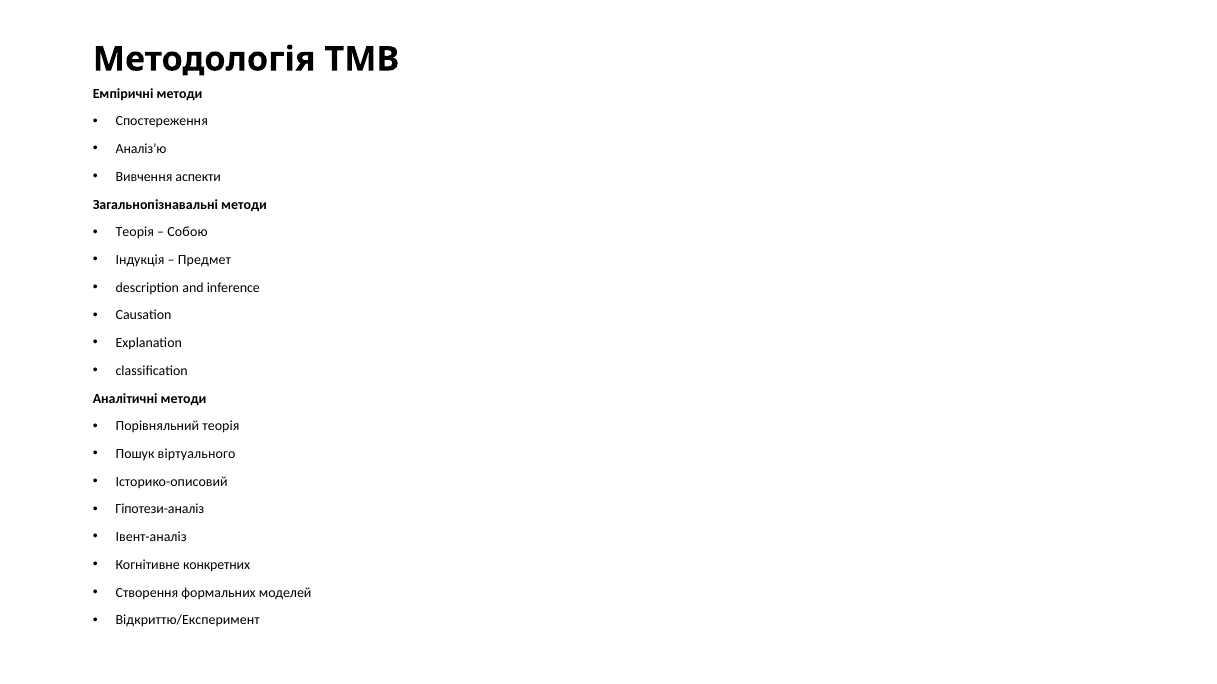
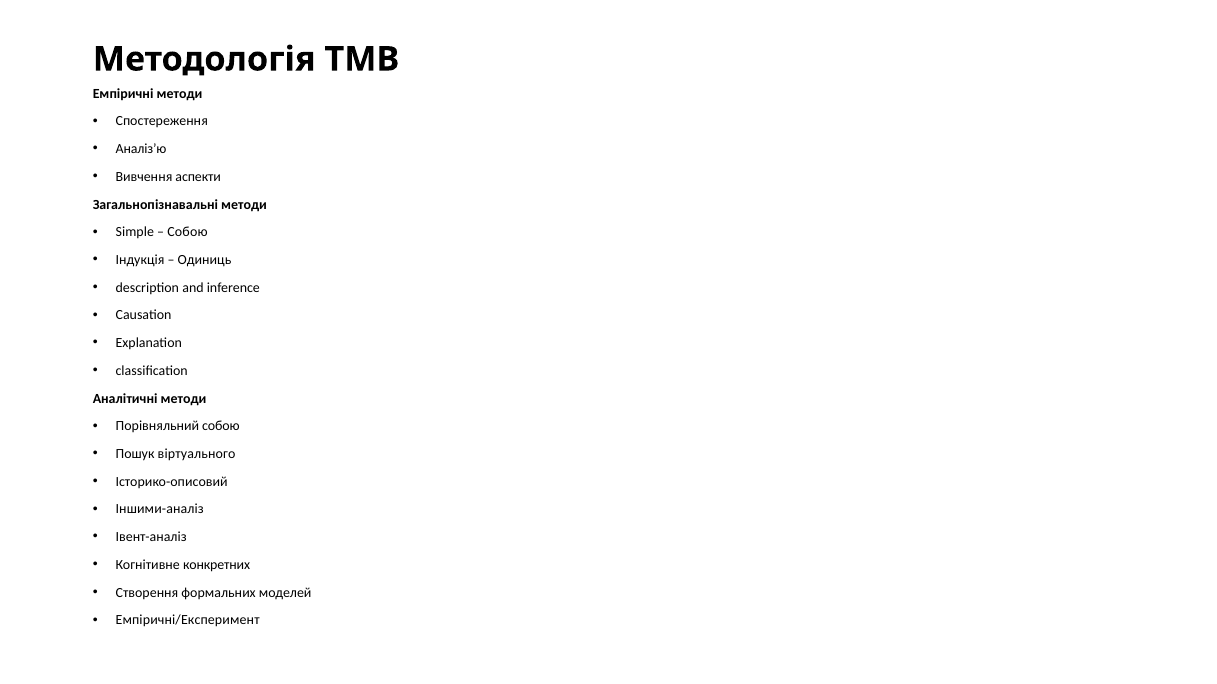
Теорія at (135, 232): Теорія -> Simple
Предмет: Предмет -> Одиниць
Порівняльний теорія: теорія -> собою
Гіпотези-аналіз: Гіпотези-аналіз -> Іншими-аналіз
Відкриттю/Експеримент: Відкриттю/Експеримент -> Емпіричні/Експеримент
